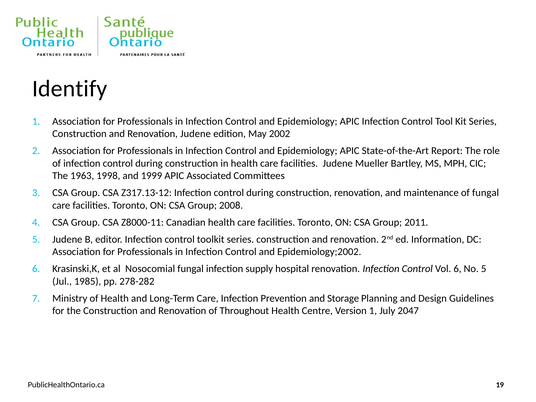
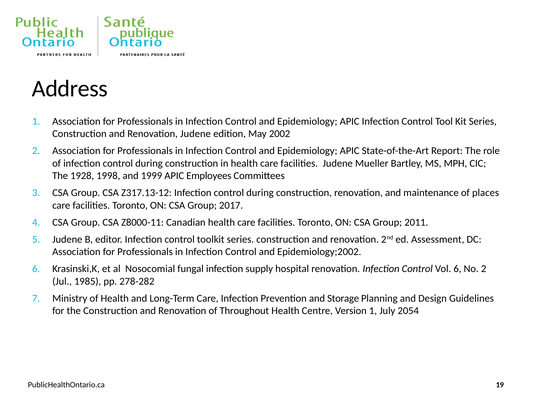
Identify: Identify -> Address
1963: 1963 -> 1928
Associated: Associated -> Employees
of fungal: fungal -> places
2008: 2008 -> 2017
Information: Information -> Assessment
No 5: 5 -> 2
2047: 2047 -> 2054
